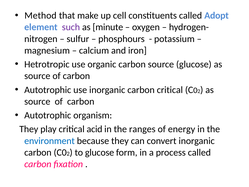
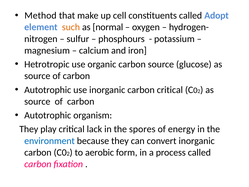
such colour: purple -> orange
minute: minute -> normal
acid: acid -> lack
ranges: ranges -> spores
to glucose: glucose -> aerobic
